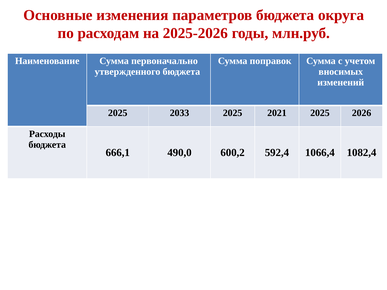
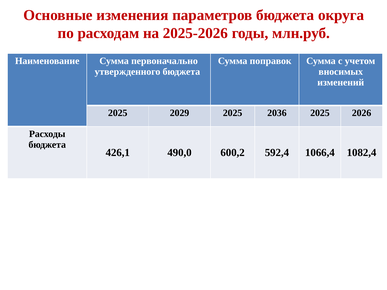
2033: 2033 -> 2029
2021: 2021 -> 2036
666,1: 666,1 -> 426,1
